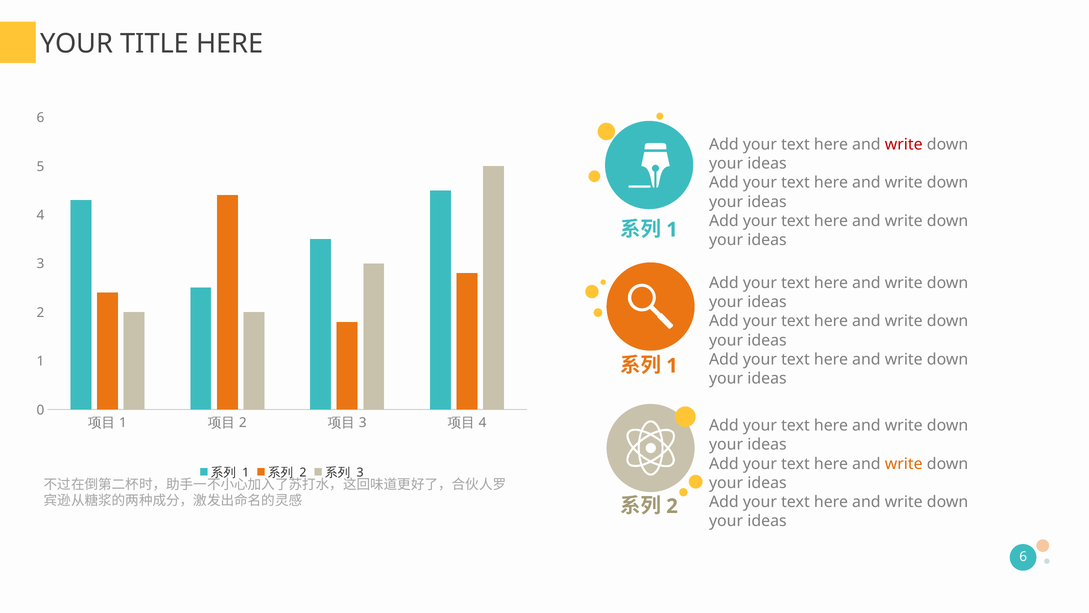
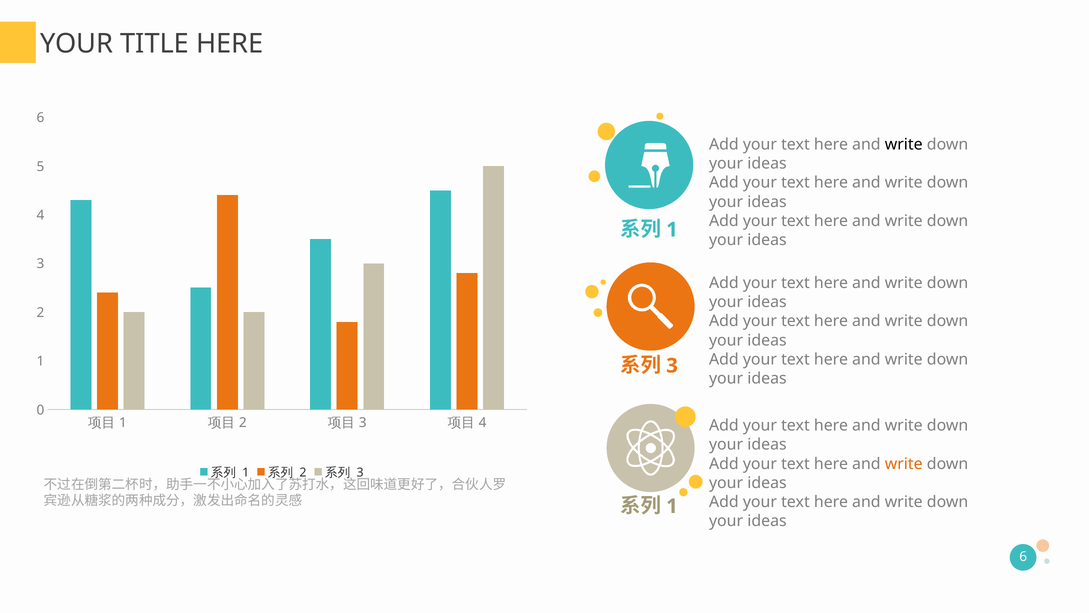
write at (904, 144) colour: red -> black
1 at (672, 365): 1 -> 3
2 at (672, 506): 2 -> 1
